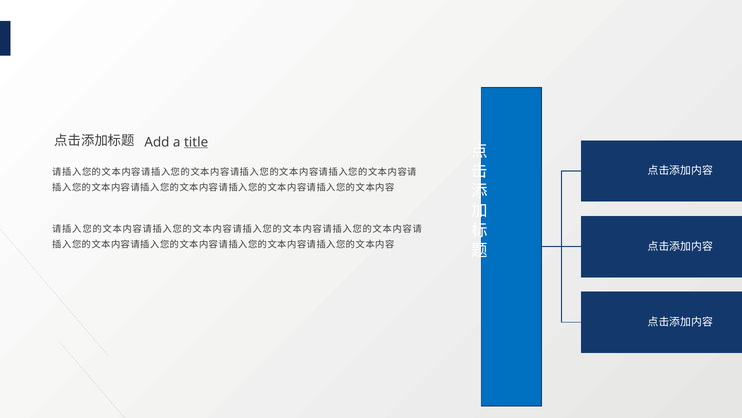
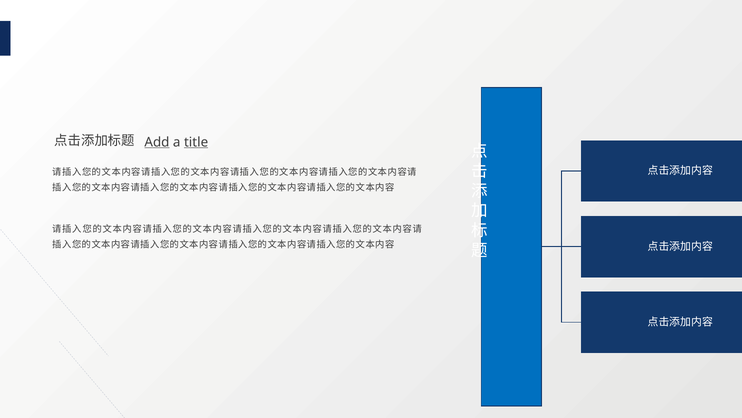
Add underline: none -> present
